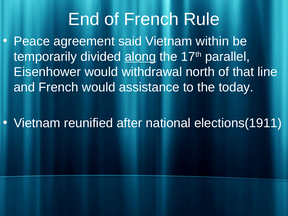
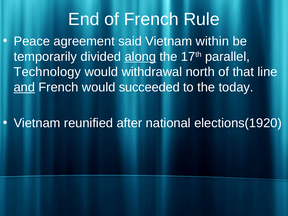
Eisenhower: Eisenhower -> Technology
and underline: none -> present
assistance: assistance -> succeeded
elections(1911: elections(1911 -> elections(1920
